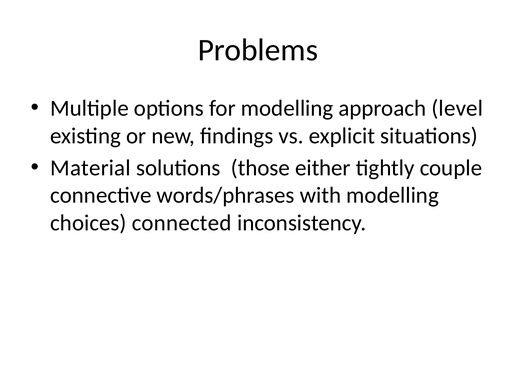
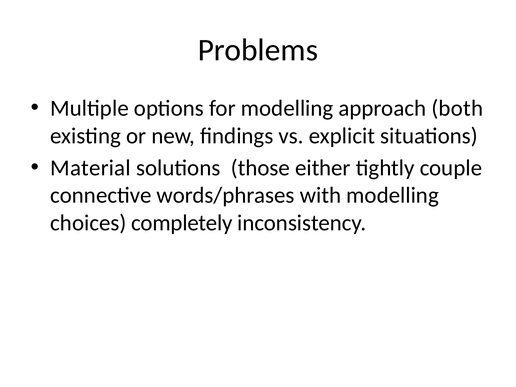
level: level -> both
connected: connected -> completely
